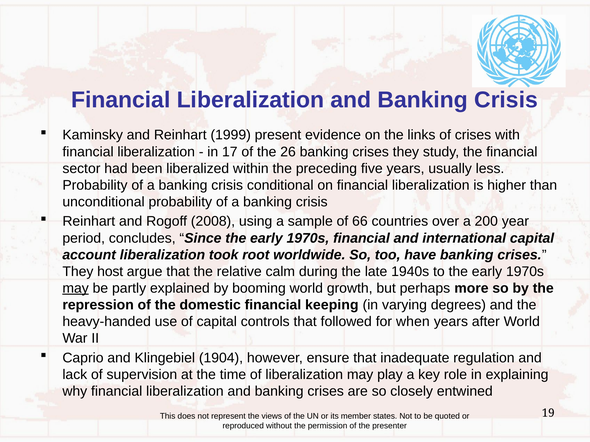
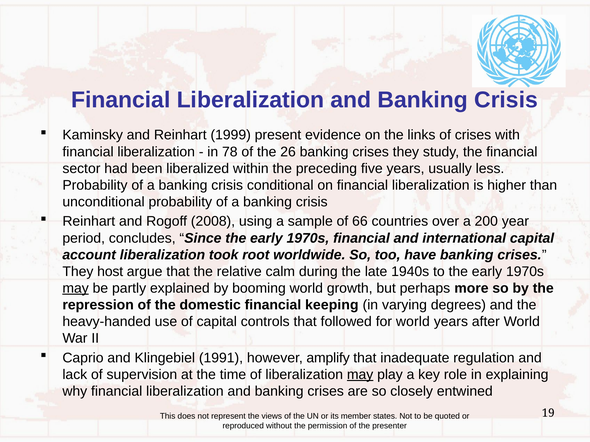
17: 17 -> 78
for when: when -> world
1904: 1904 -> 1991
ensure: ensure -> amplify
may at (360, 375) underline: none -> present
